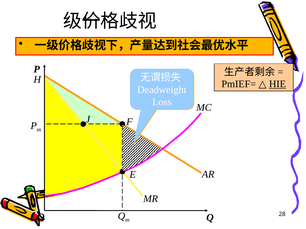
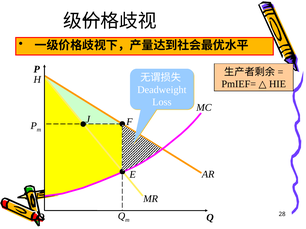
HIE underline: present -> none
